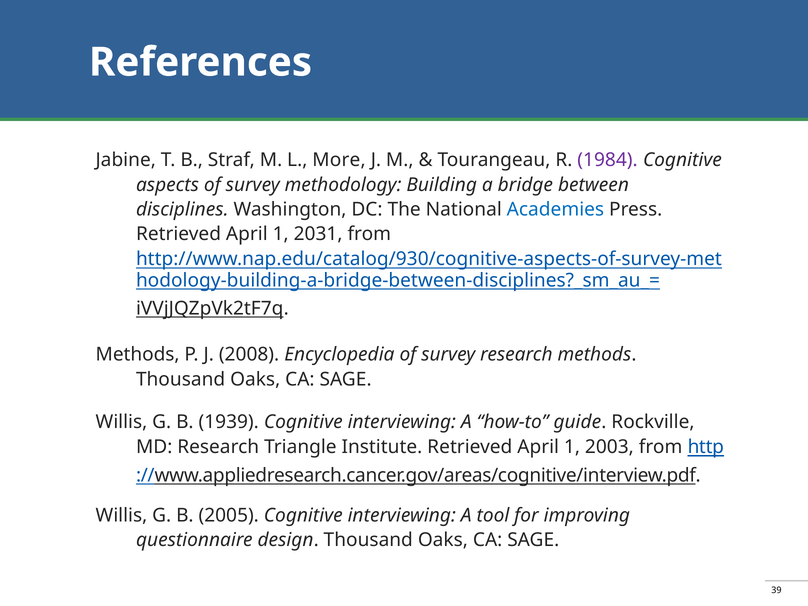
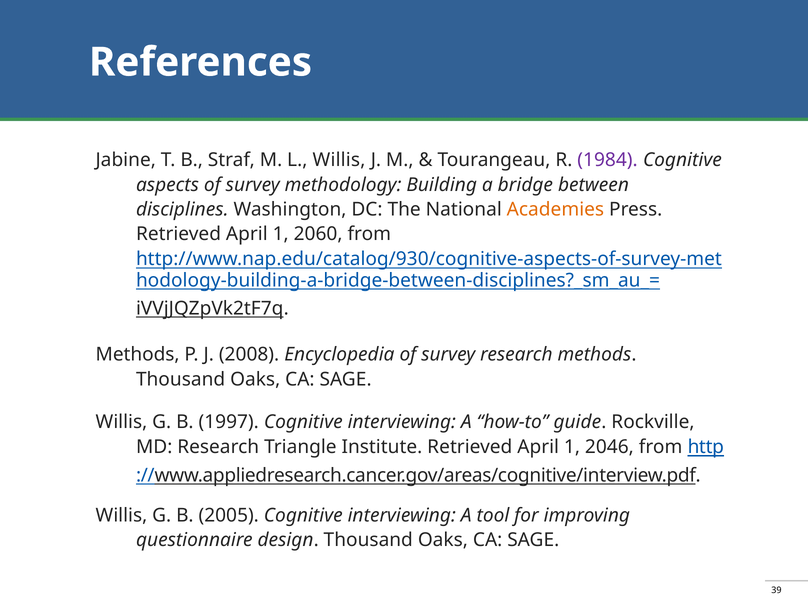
L More: More -> Willis
Academies colour: blue -> orange
2031: 2031 -> 2060
1939: 1939 -> 1997
2003: 2003 -> 2046
